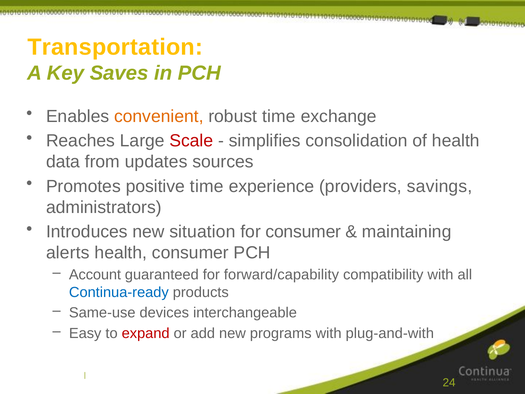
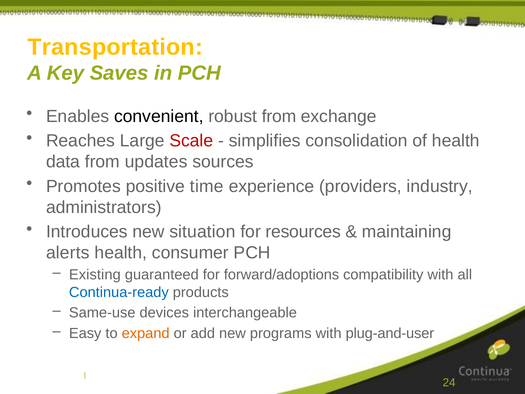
convenient colour: orange -> black
robust time: time -> from
savings: savings -> industry
for consumer: consumer -> resources
Account: Account -> Existing
forward/capability: forward/capability -> forward/adoptions
expand colour: red -> orange
plug-and-with: plug-and-with -> plug-and-user
